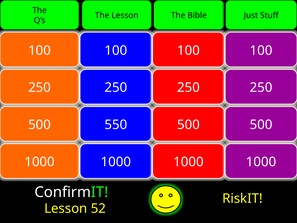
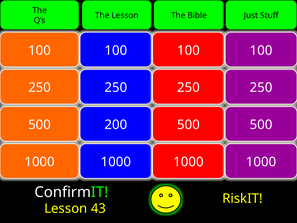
550: 550 -> 200
52: 52 -> 43
